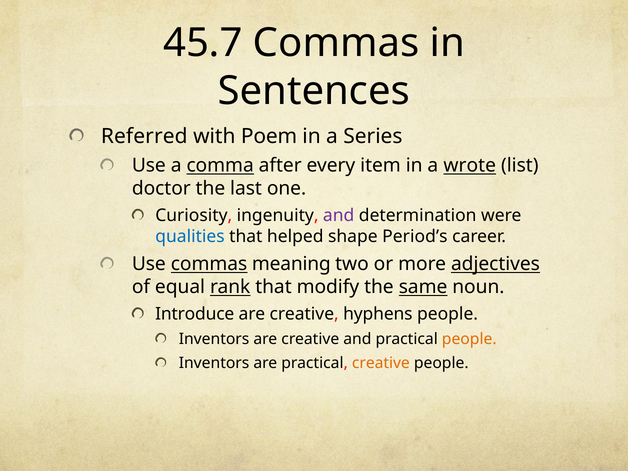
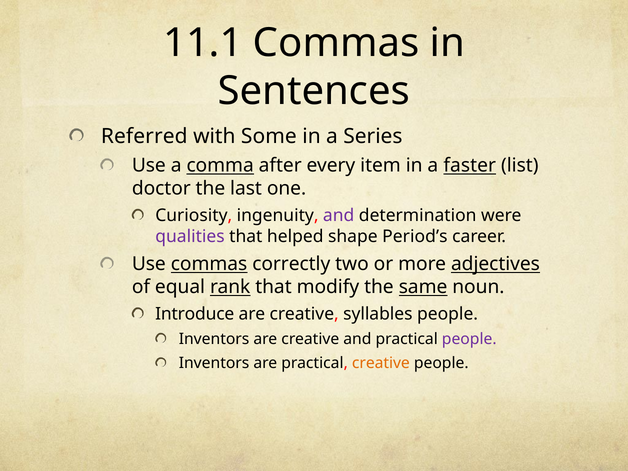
45.7: 45.7 -> 11.1
Poem: Poem -> Some
wrote: wrote -> faster
qualities colour: blue -> purple
meaning: meaning -> correctly
hyphens: hyphens -> syllables
people at (469, 339) colour: orange -> purple
